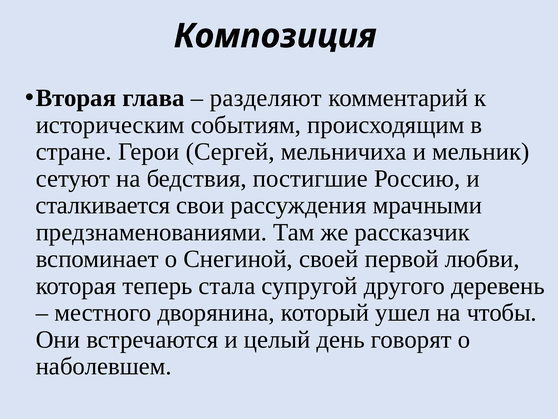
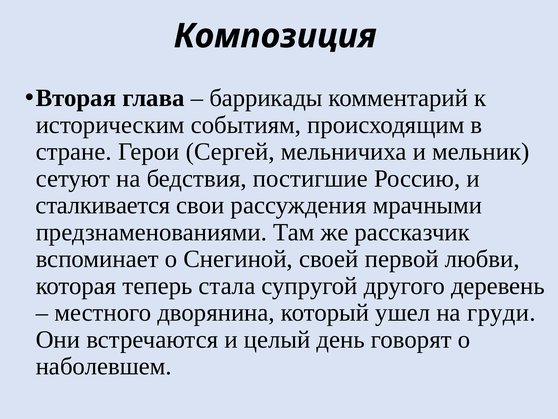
разделяют: разделяют -> баррикады
чтобы: чтобы -> груди
